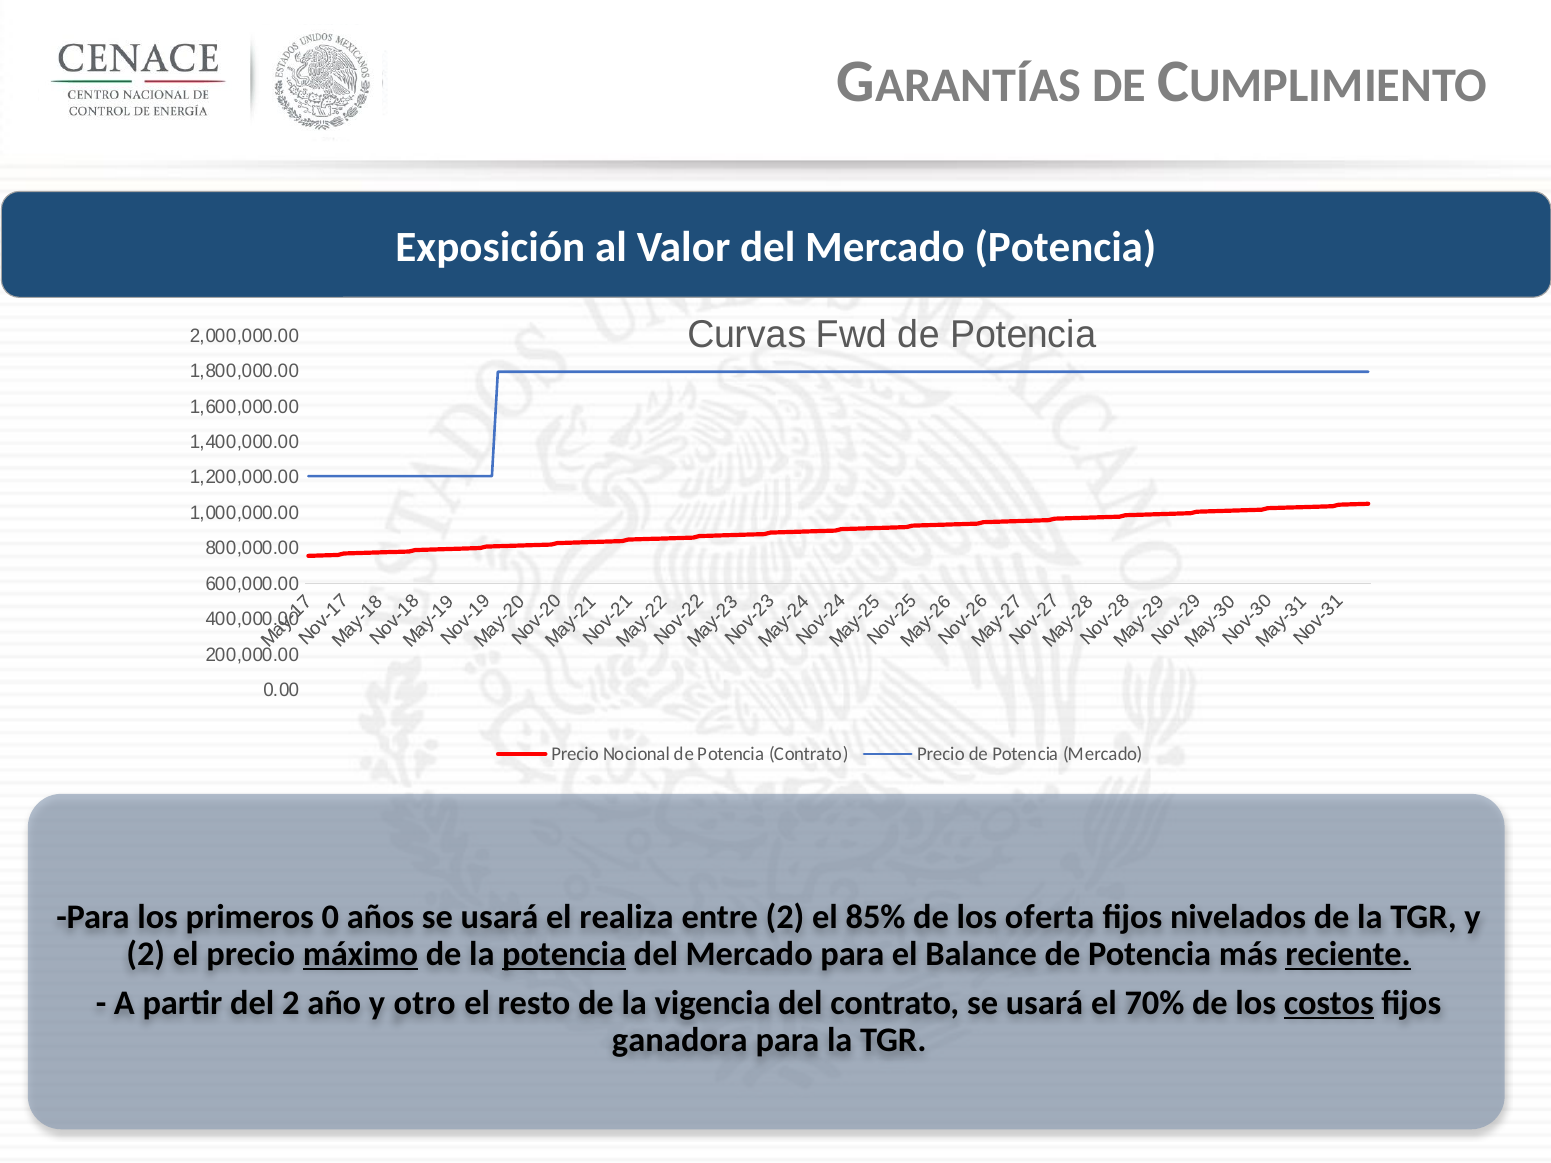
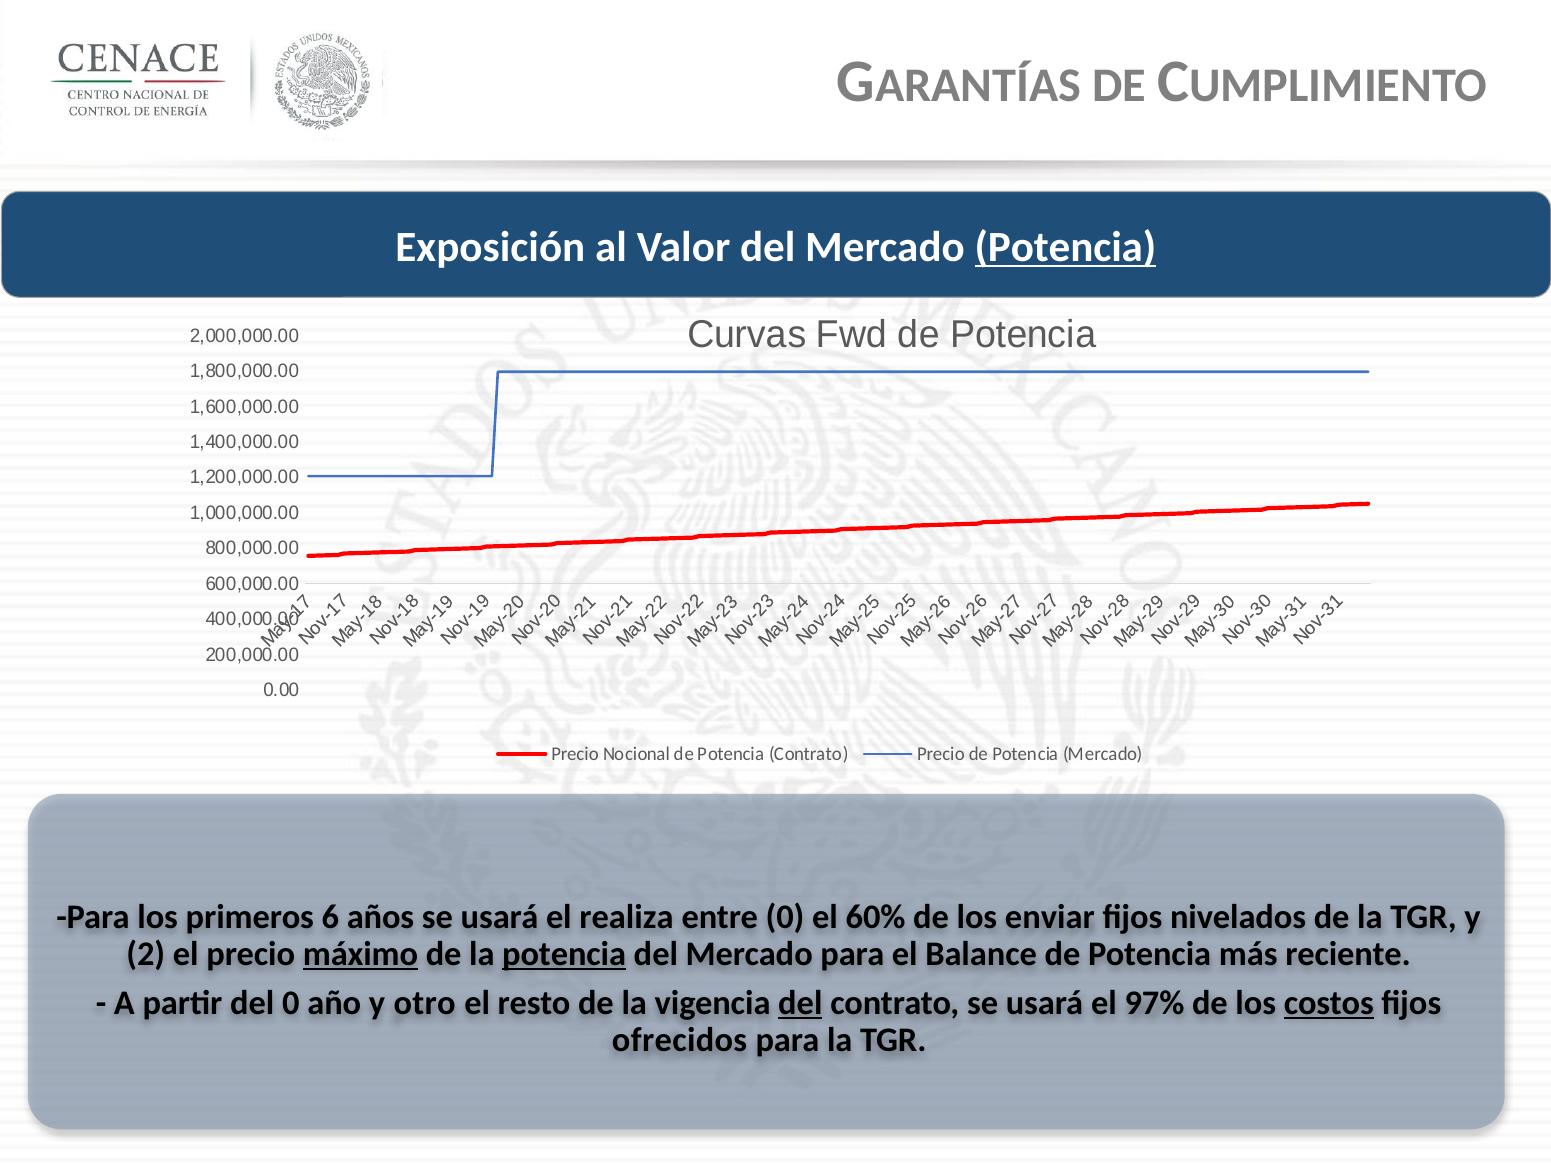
Potencia at (1065, 247) underline: none -> present
0: 0 -> 6
entre 2: 2 -> 0
85%: 85% -> 60%
oferta: oferta -> enviar
reciente underline: present -> none
del 2: 2 -> 0
del at (800, 1004) underline: none -> present
70%: 70% -> 97%
ganadora: ganadora -> ofrecidos
